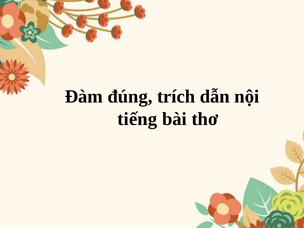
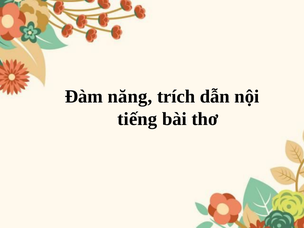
đúng: đúng -> năng
